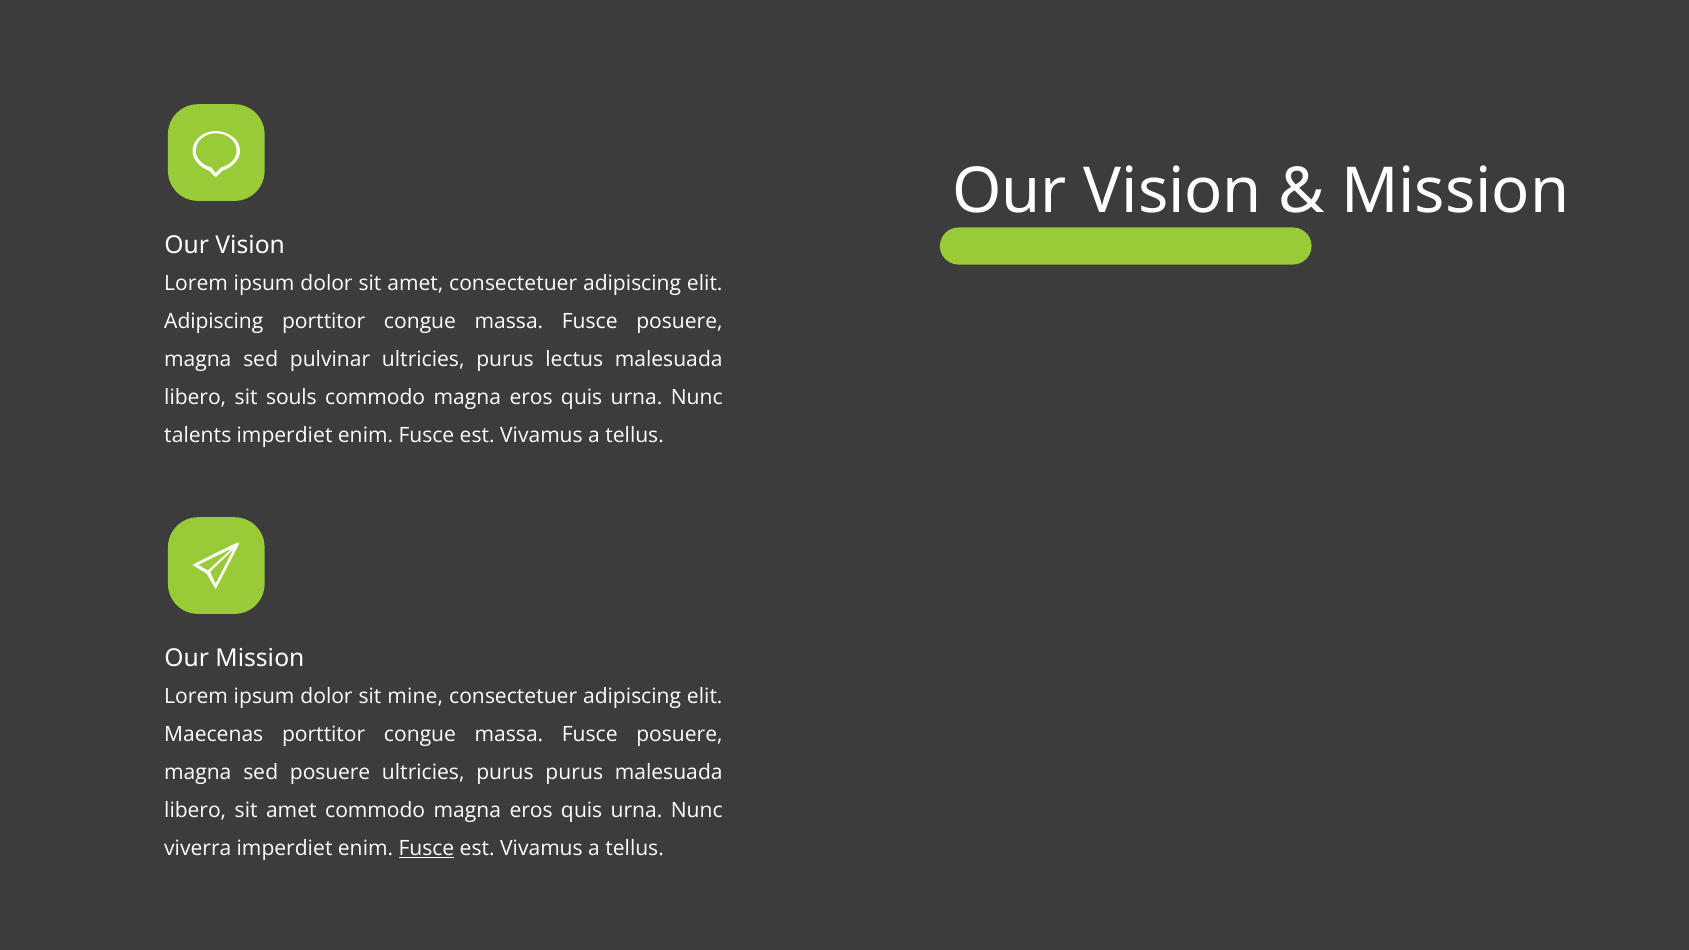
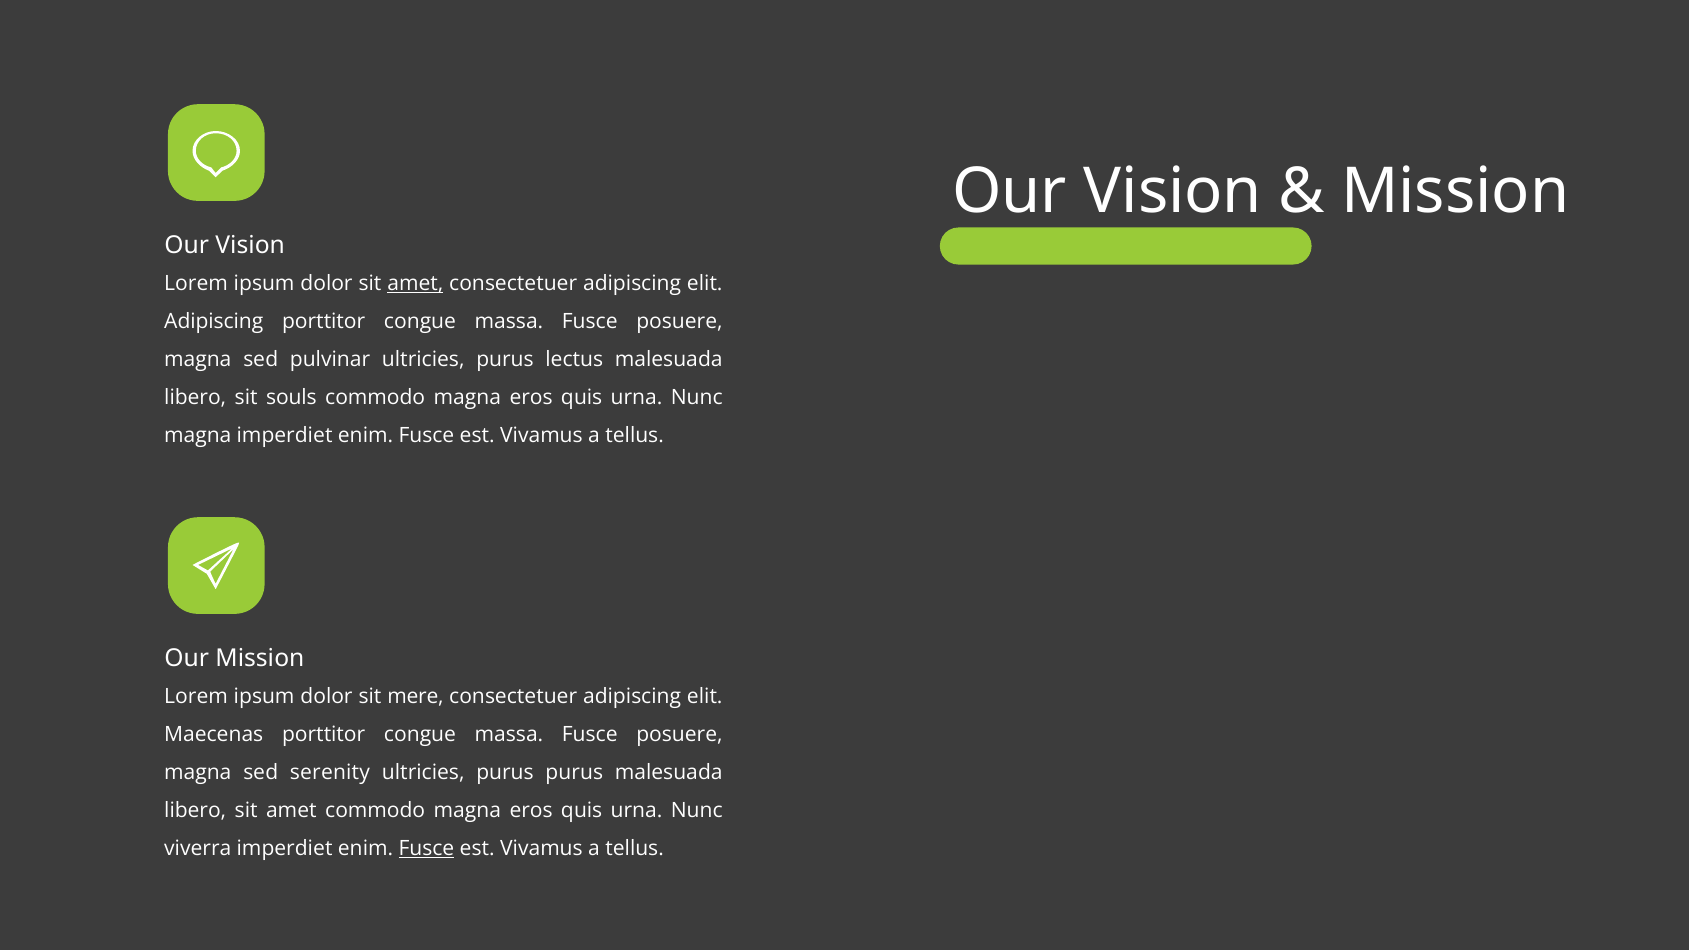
amet at (415, 283) underline: none -> present
talents at (198, 435): talents -> magna
mine: mine -> mere
sed posuere: posuere -> serenity
